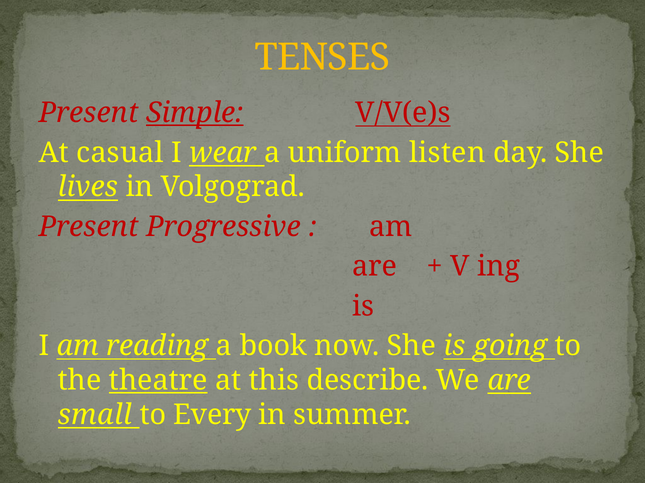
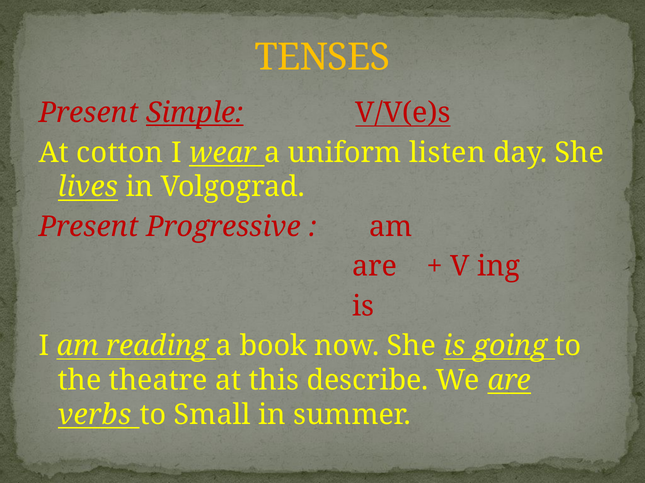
casual: casual -> cotton
theatre underline: present -> none
small: small -> verbs
Every: Every -> Small
